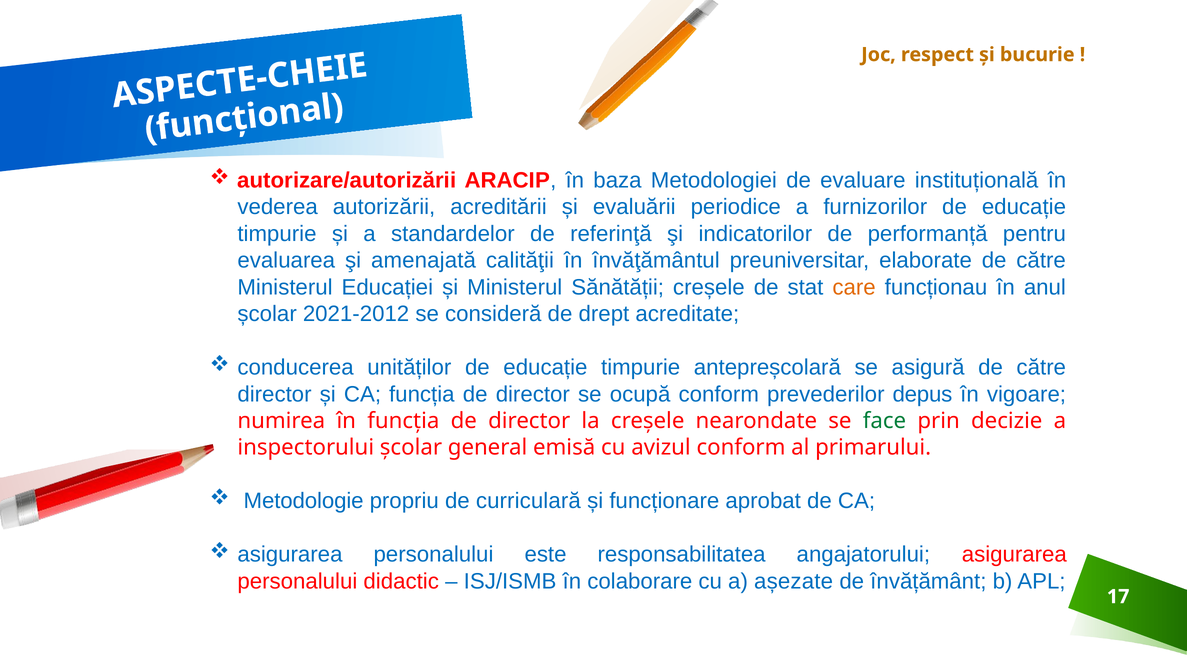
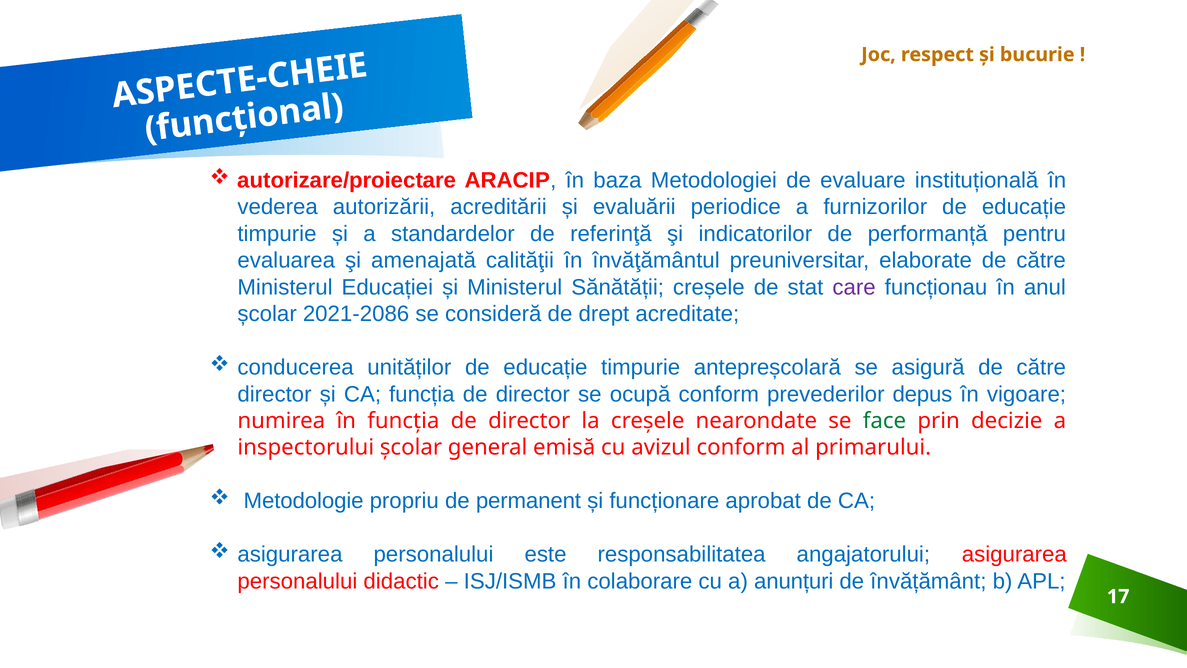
autorizare/autorizării: autorizare/autorizării -> autorizare/proiectare
care colour: orange -> purple
2021-2012: 2021-2012 -> 2021-2086
curriculară: curriculară -> permanent
așezate: așezate -> anunțuri
